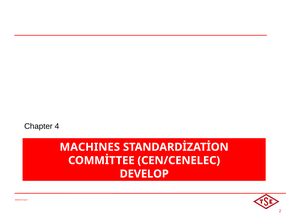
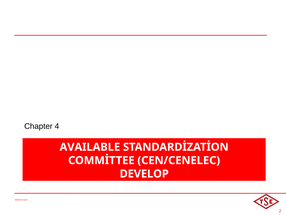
MACHINES: MACHINES -> AVAILABLE
